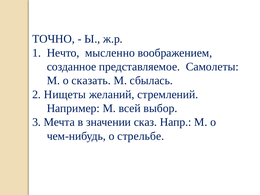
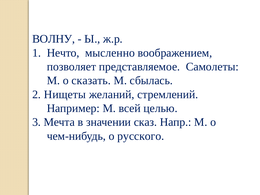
ТОЧНО: ТОЧНО -> ВОЛНУ
созданное: созданное -> позволяет
выбор: выбор -> целью
стрельбе: стрельбе -> русского
